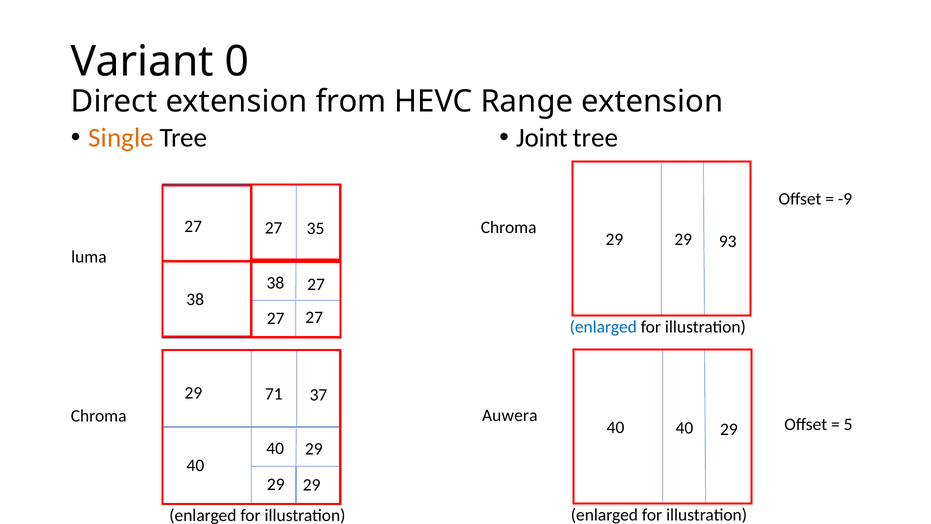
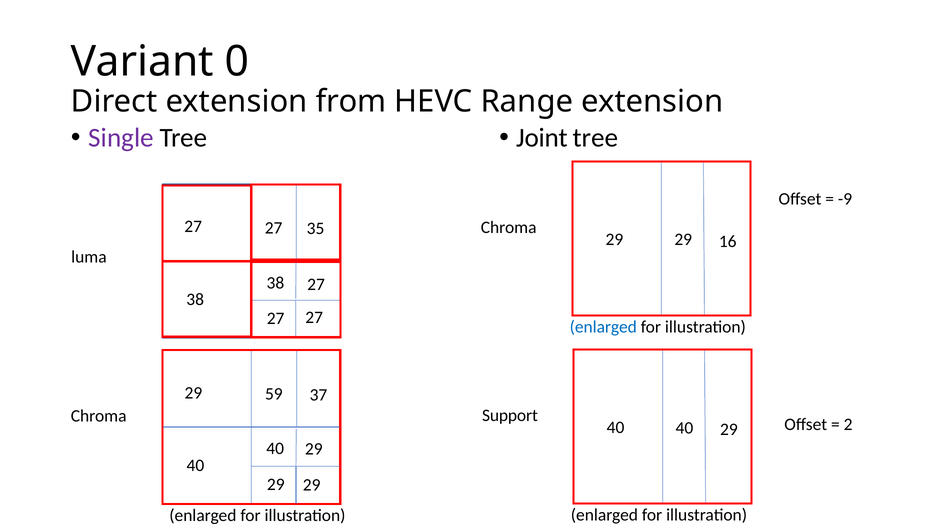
Single colour: orange -> purple
93: 93 -> 16
71: 71 -> 59
Auwera: Auwera -> Support
5: 5 -> 2
